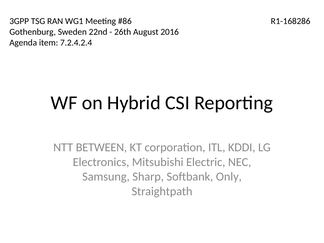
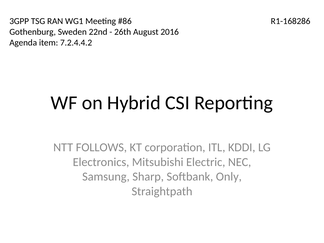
7.2.4.2.4: 7.2.4.2.4 -> 7.2.4.4.2
BETWEEN: BETWEEN -> FOLLOWS
